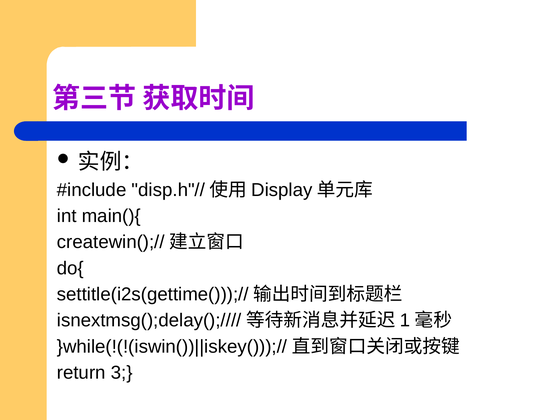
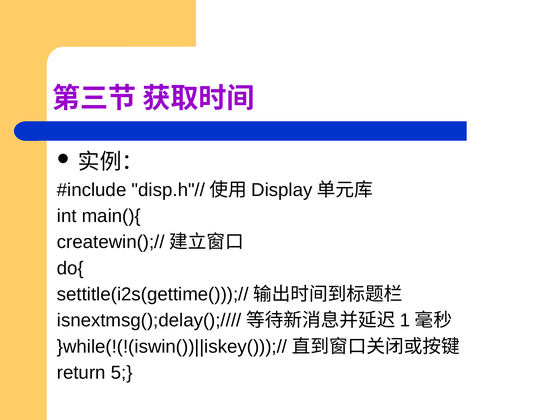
3: 3 -> 5
